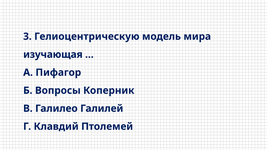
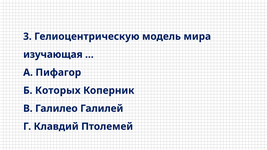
Вопросы: Вопросы -> Которых
